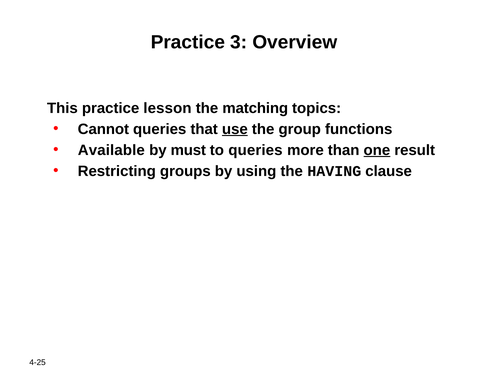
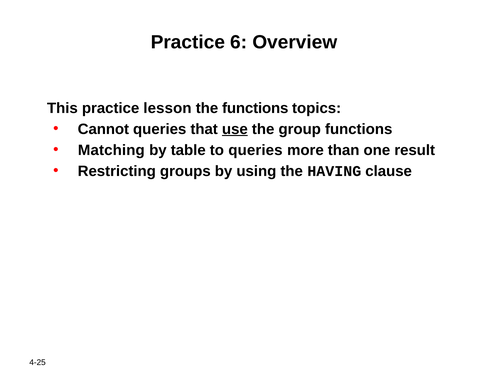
3: 3 -> 6
the matching: matching -> functions
Available: Available -> Matching
must: must -> table
one underline: present -> none
